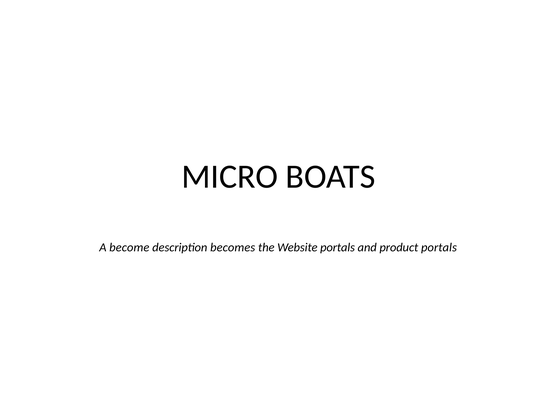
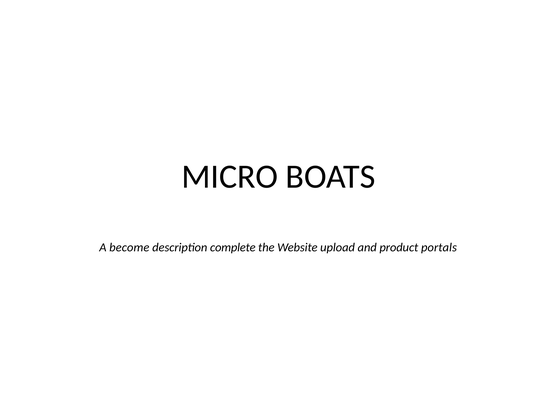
becomes: becomes -> complete
Website portals: portals -> upload
